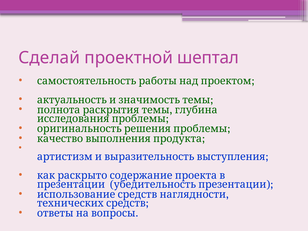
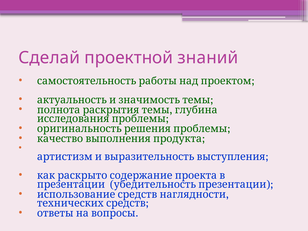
шептал: шептал -> знаний
